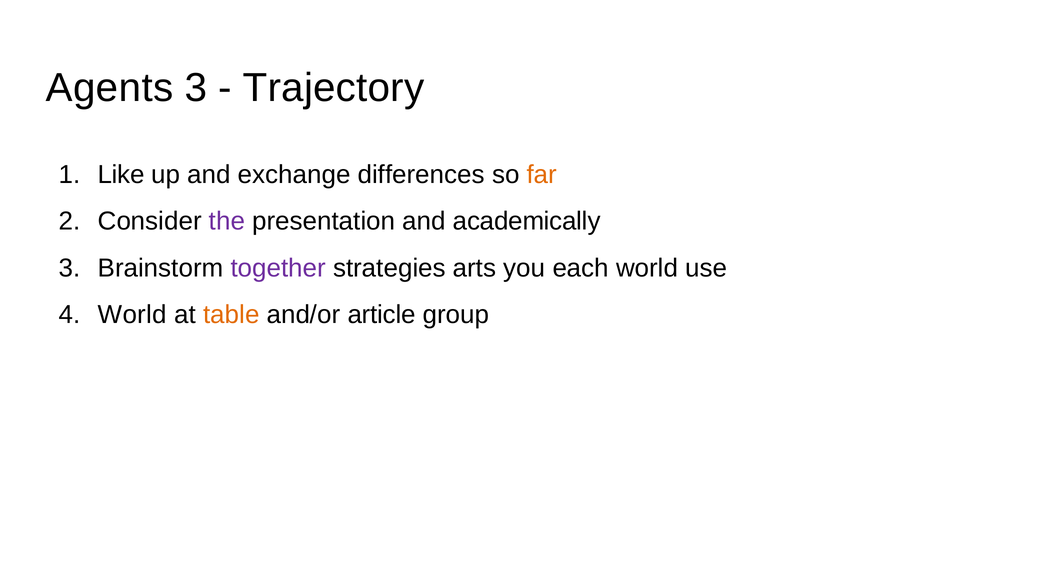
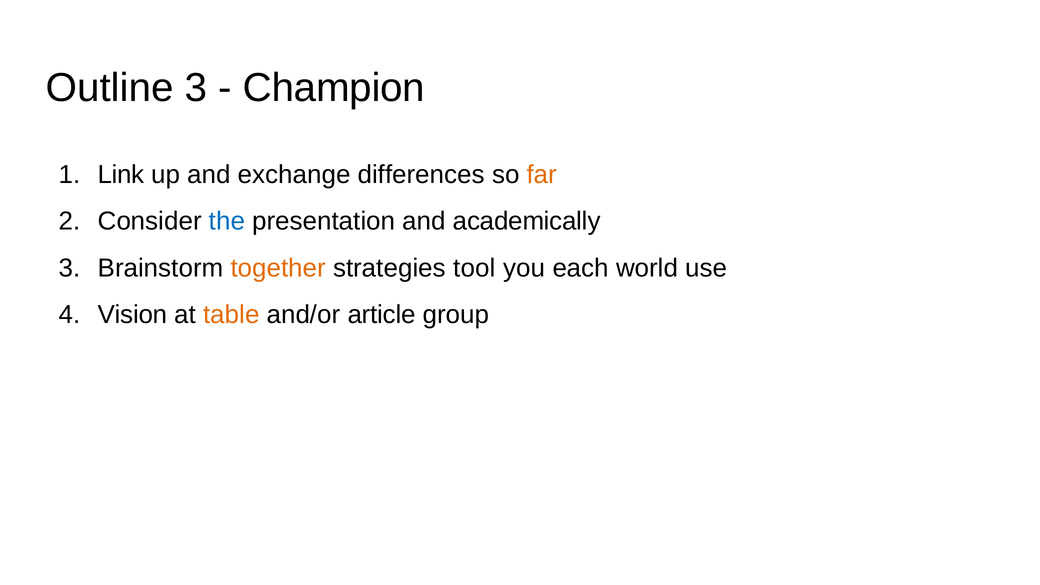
Agents: Agents -> Outline
Trajectory: Trajectory -> Champion
Like: Like -> Link
the colour: purple -> blue
together colour: purple -> orange
arts: arts -> tool
World at (132, 315): World -> Vision
